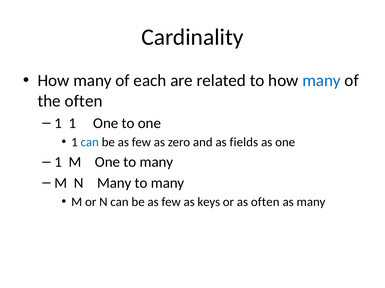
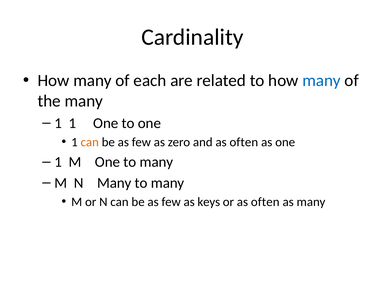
the often: often -> many
can at (90, 143) colour: blue -> orange
and as fields: fields -> often
